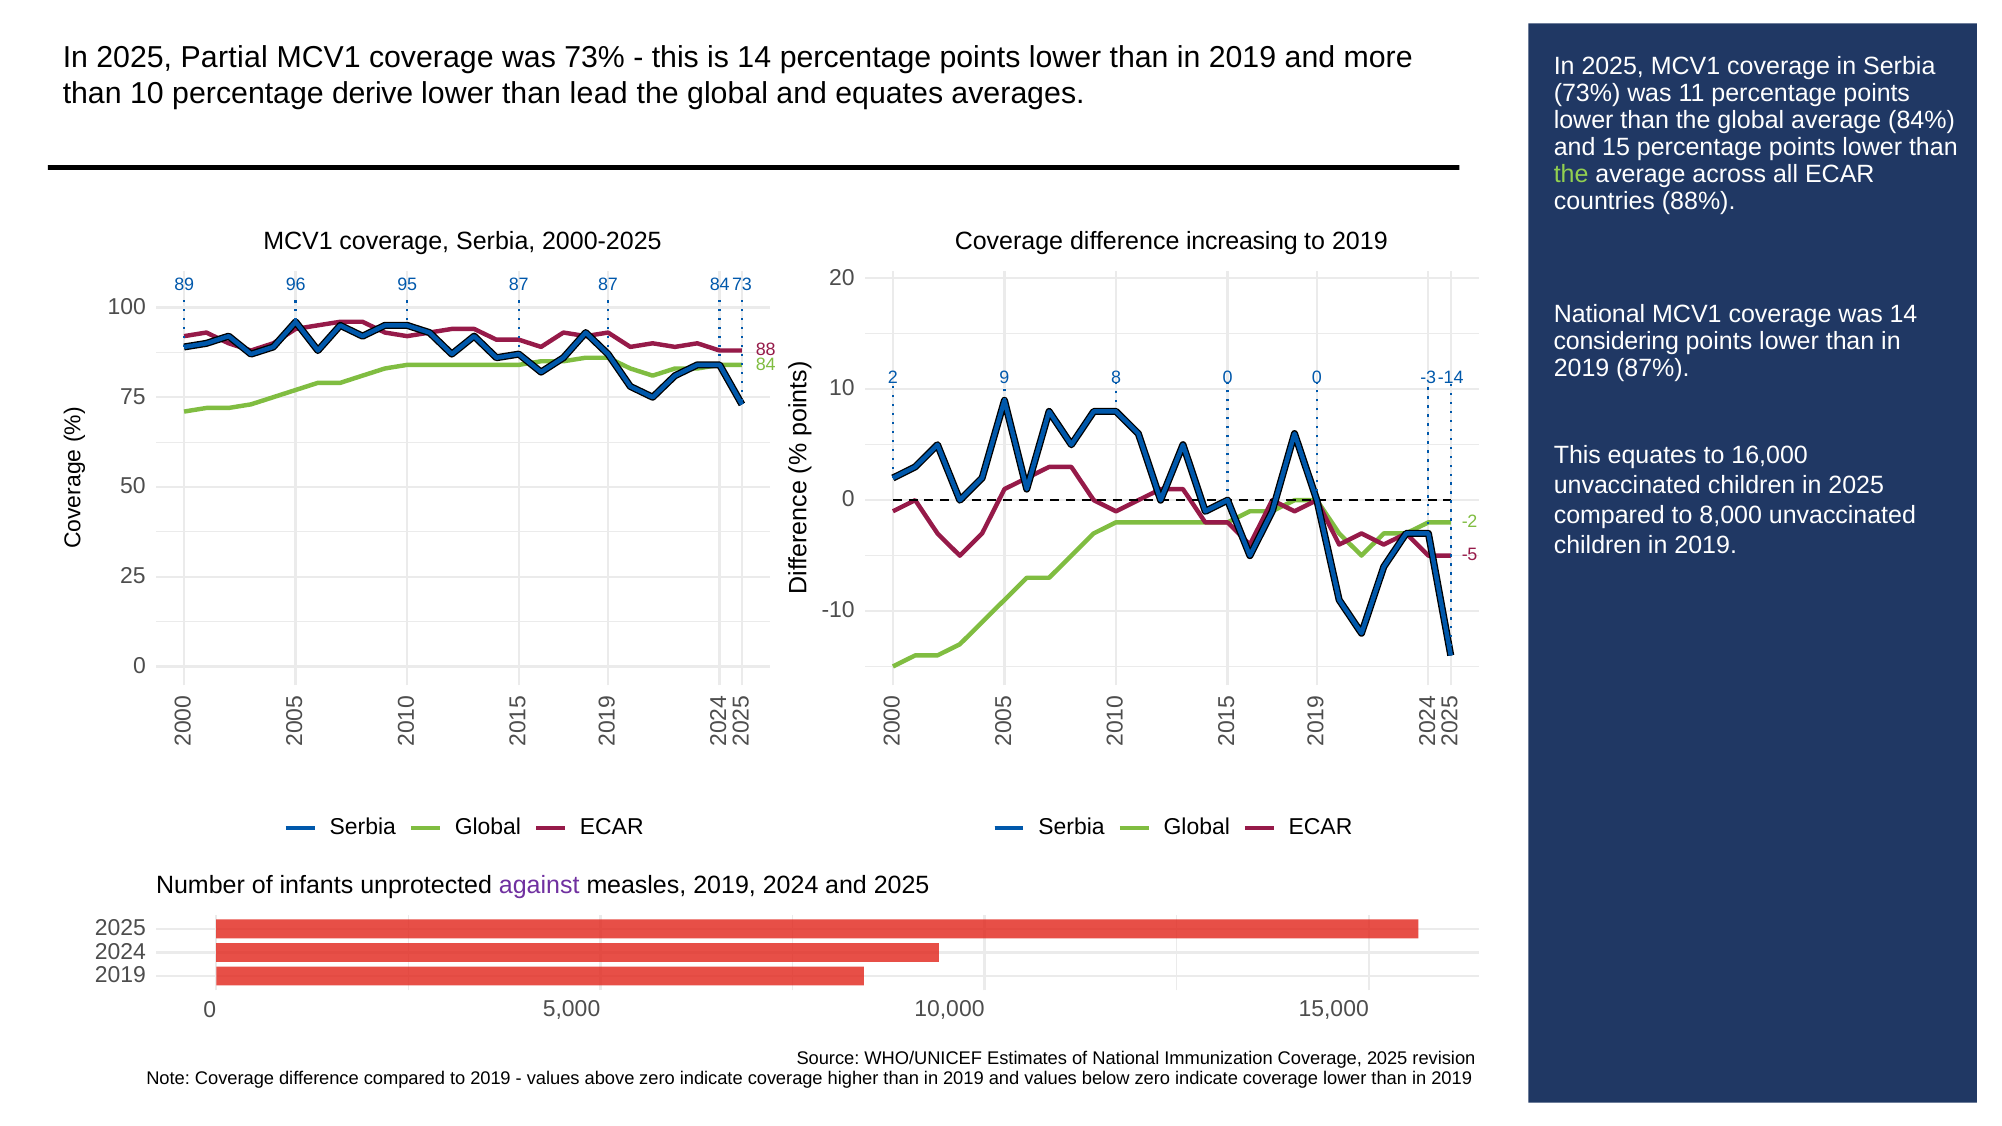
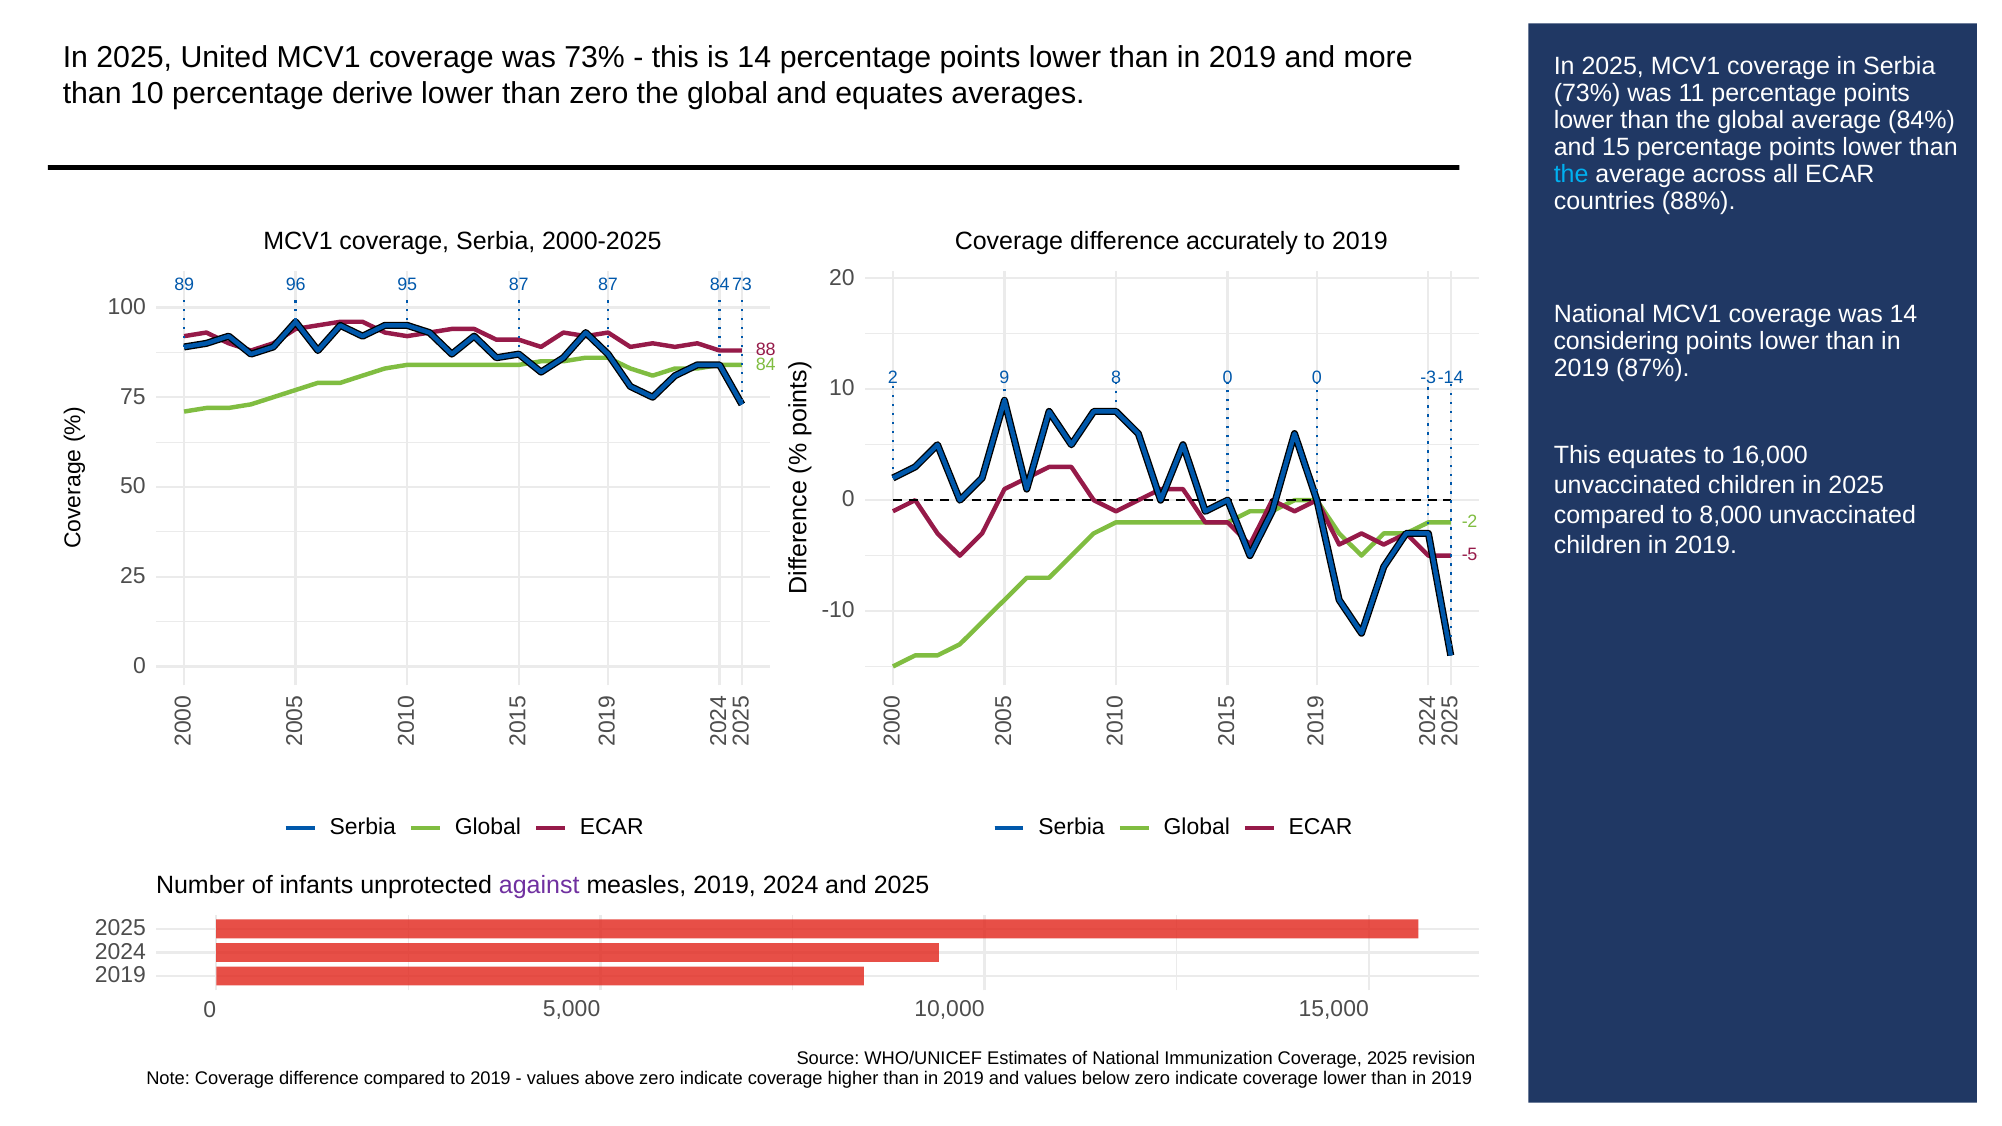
Partial: Partial -> United
than lead: lead -> zero
the at (1571, 174) colour: light green -> light blue
increasing: increasing -> accurately
